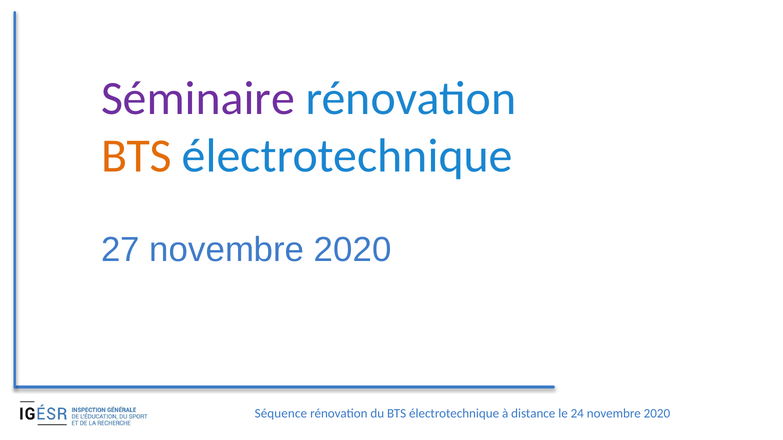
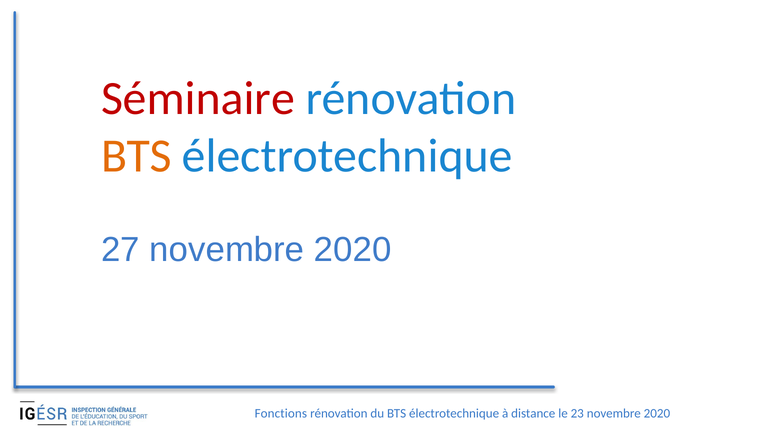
Séminaire colour: purple -> red
Séquence: Séquence -> Fonctions
24: 24 -> 23
